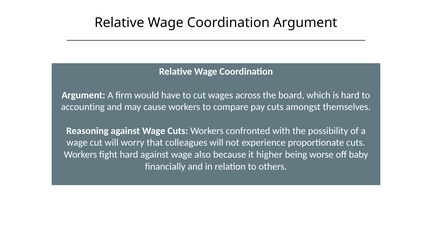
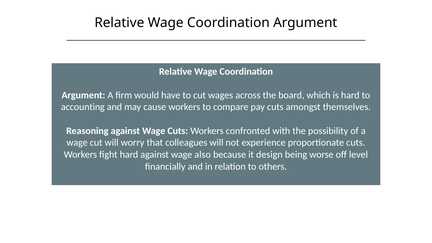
higher: higher -> design
baby: baby -> level
